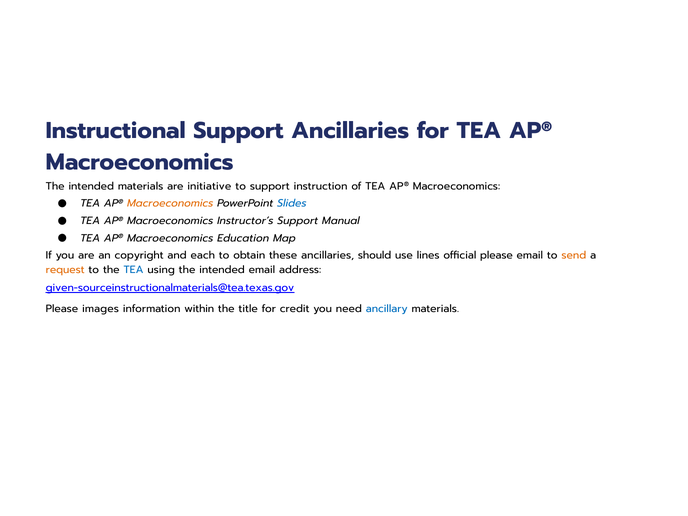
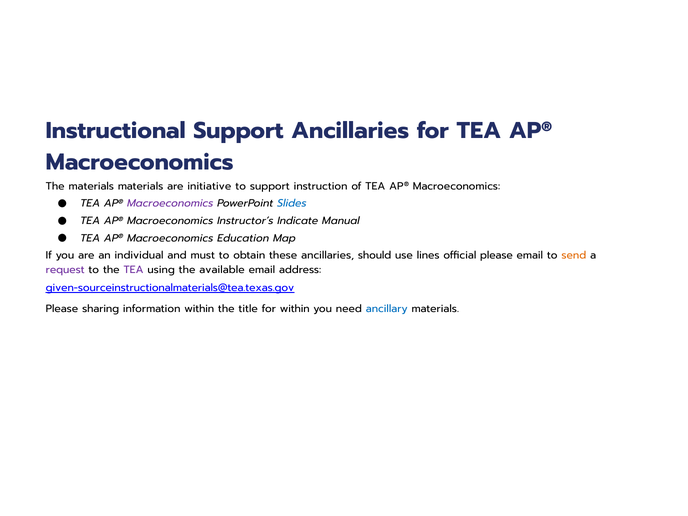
intended at (91, 186): intended -> materials
Macroeconomics at (170, 203) colour: orange -> purple
Instructor’s Support: Support -> Indicate
copyright: copyright -> individual
each: each -> must
request colour: orange -> purple
TEA at (134, 270) colour: blue -> purple
using the intended: intended -> available
images: images -> sharing
for credit: credit -> within
